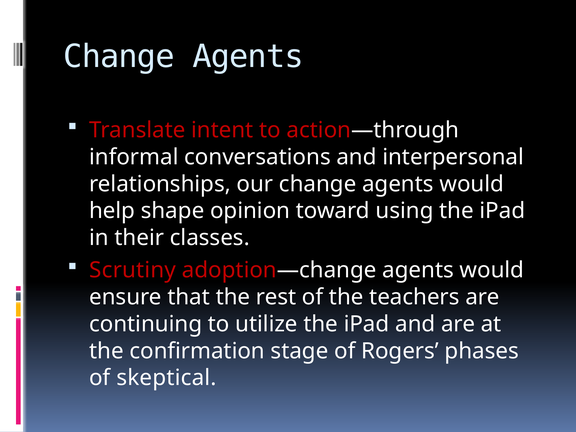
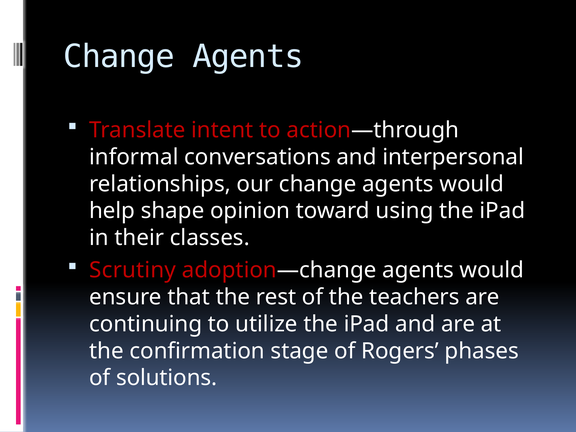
skeptical: skeptical -> solutions
